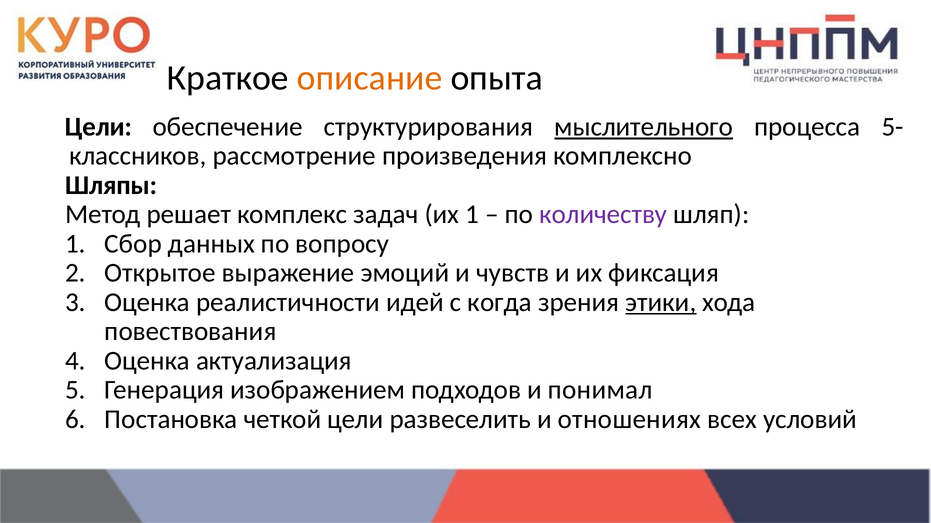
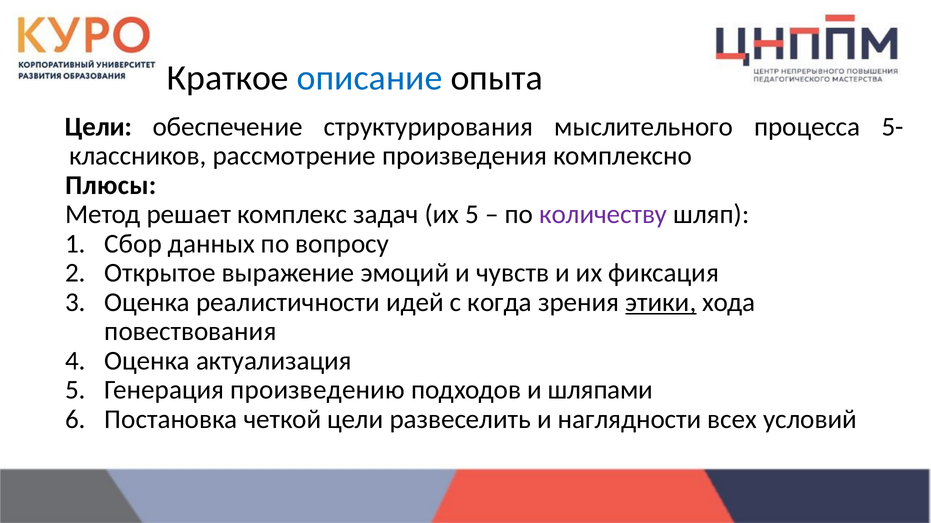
описание colour: orange -> blue
мыслительного underline: present -> none
Шляпы: Шляпы -> Плюсы
их 1: 1 -> 5
изображением: изображением -> произведению
понимал: понимал -> шляпами
отношениях: отношениях -> наглядности
